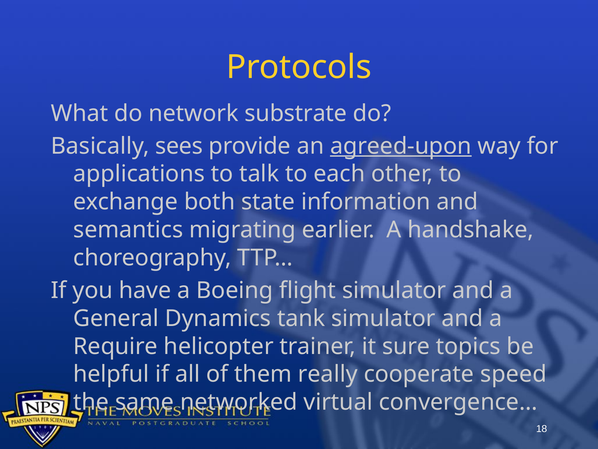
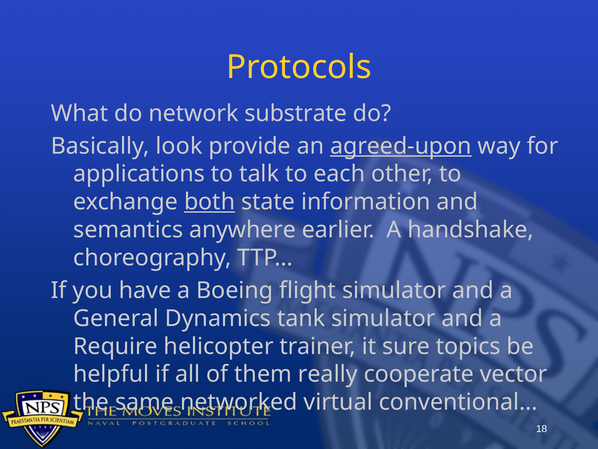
sees: sees -> look
both underline: none -> present
migrating: migrating -> anywhere
speed: speed -> vector
convergence…: convergence… -> conventional…
